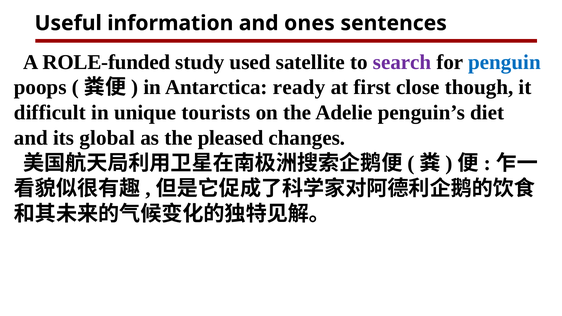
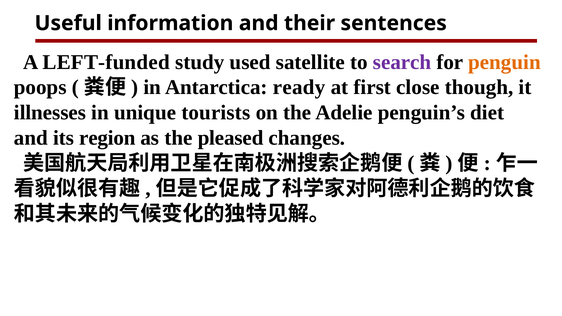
ones: ones -> their
ROLE-funded: ROLE-funded -> LEFT-funded
penguin colour: blue -> orange
difficult: difficult -> illnesses
global: global -> region
